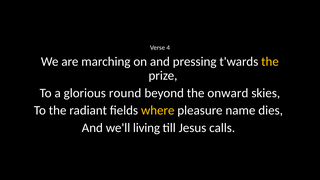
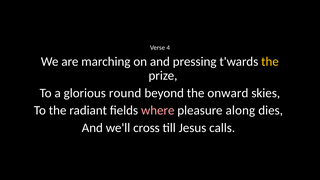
where colour: yellow -> pink
name: name -> along
living: living -> cross
